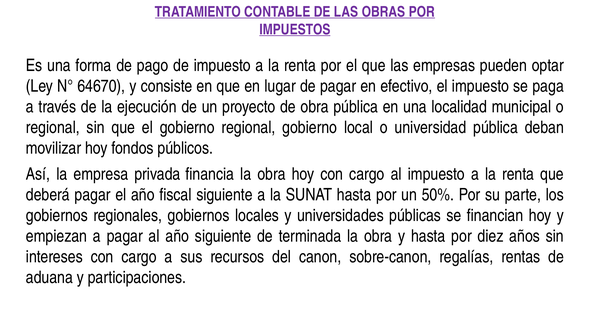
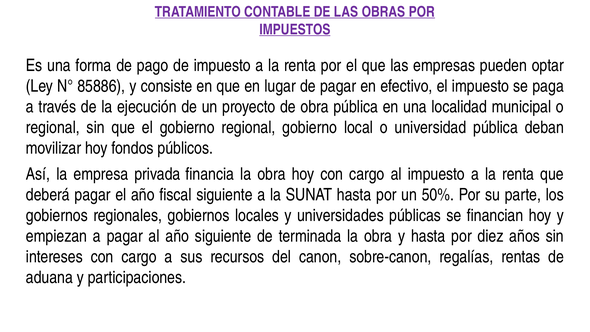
64670: 64670 -> 85886
